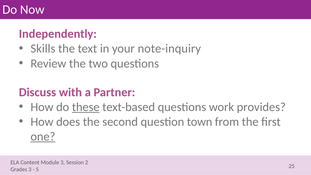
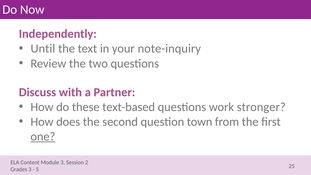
Skills: Skills -> Until
these underline: present -> none
provides: provides -> stronger
